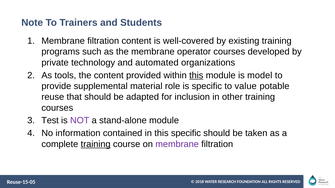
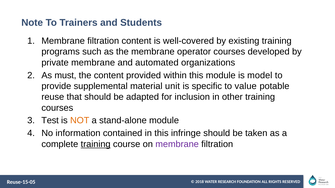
private technology: technology -> membrane
tools: tools -> must
this at (196, 75) underline: present -> none
role: role -> unit
NOT colour: purple -> orange
this specific: specific -> infringe
